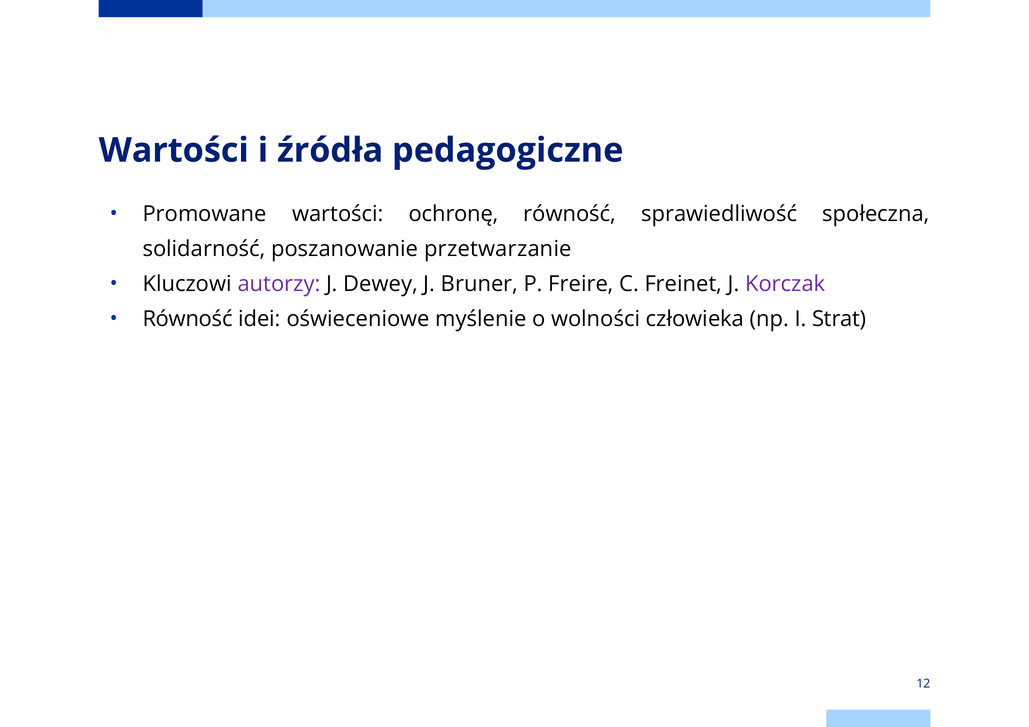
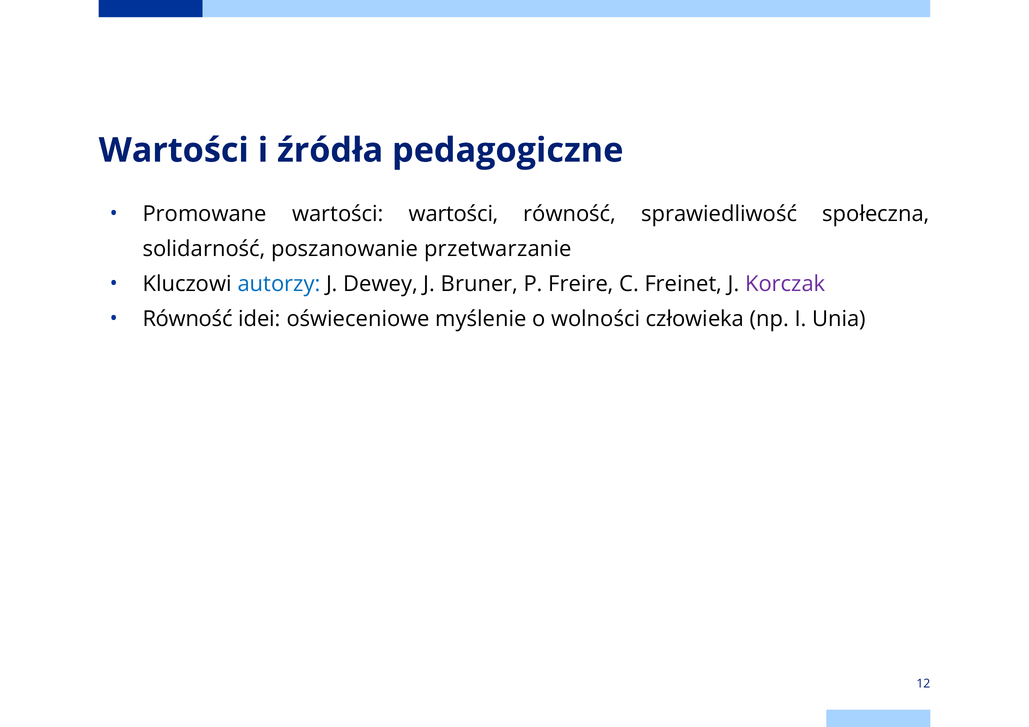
wartości ochronę: ochronę -> wartości
autorzy colour: purple -> blue
Strat: Strat -> Unia
